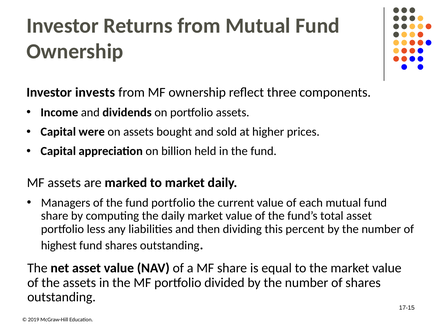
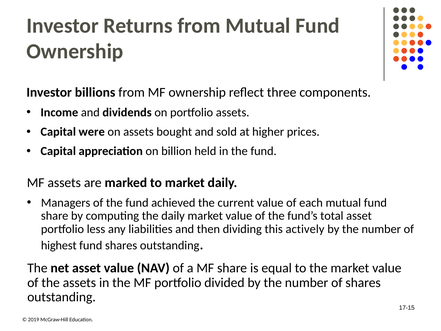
invests: invests -> billions
fund portfolio: portfolio -> achieved
percent: percent -> actively
